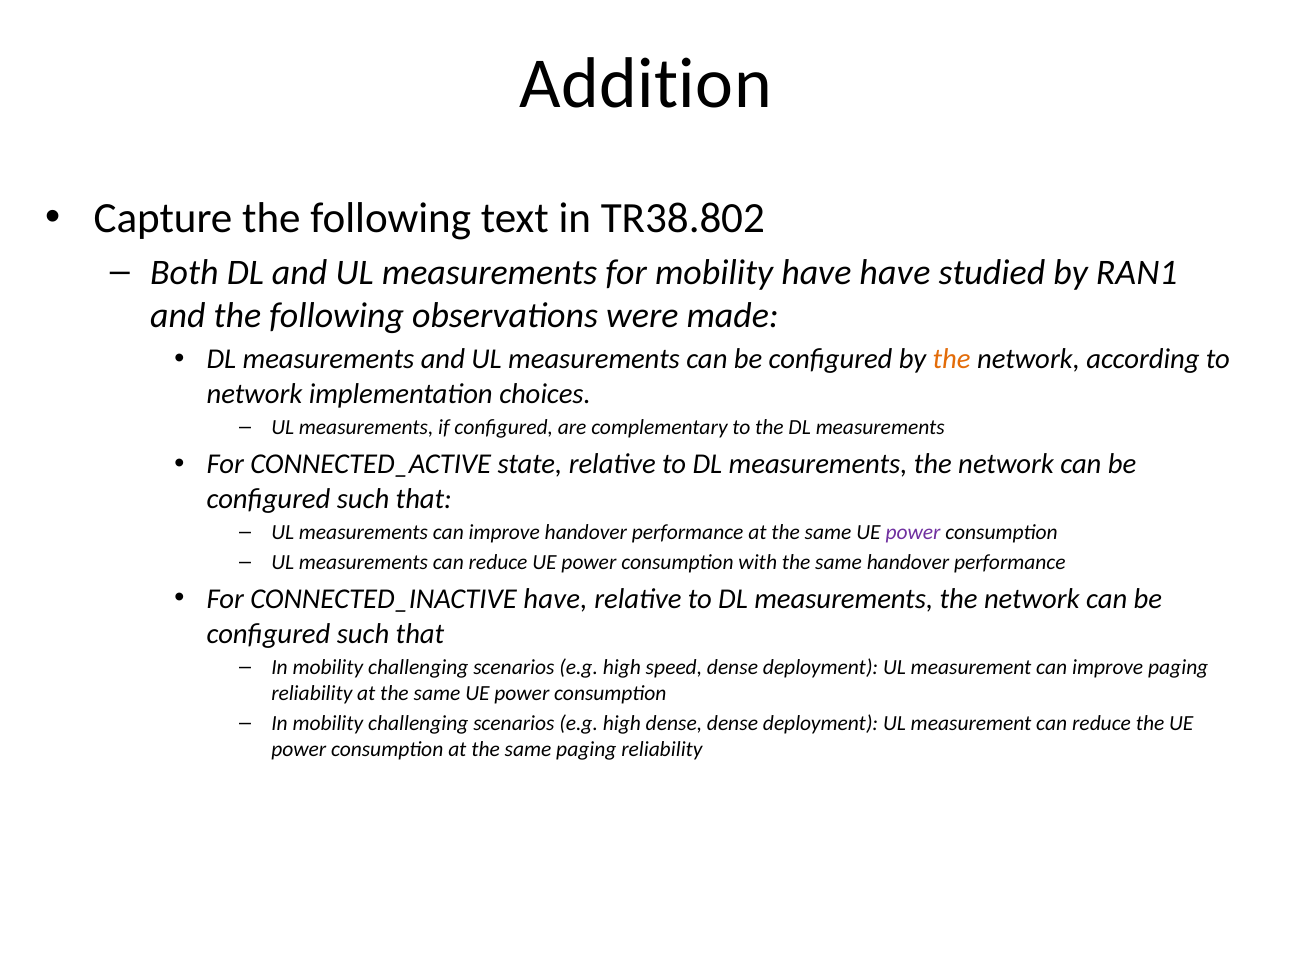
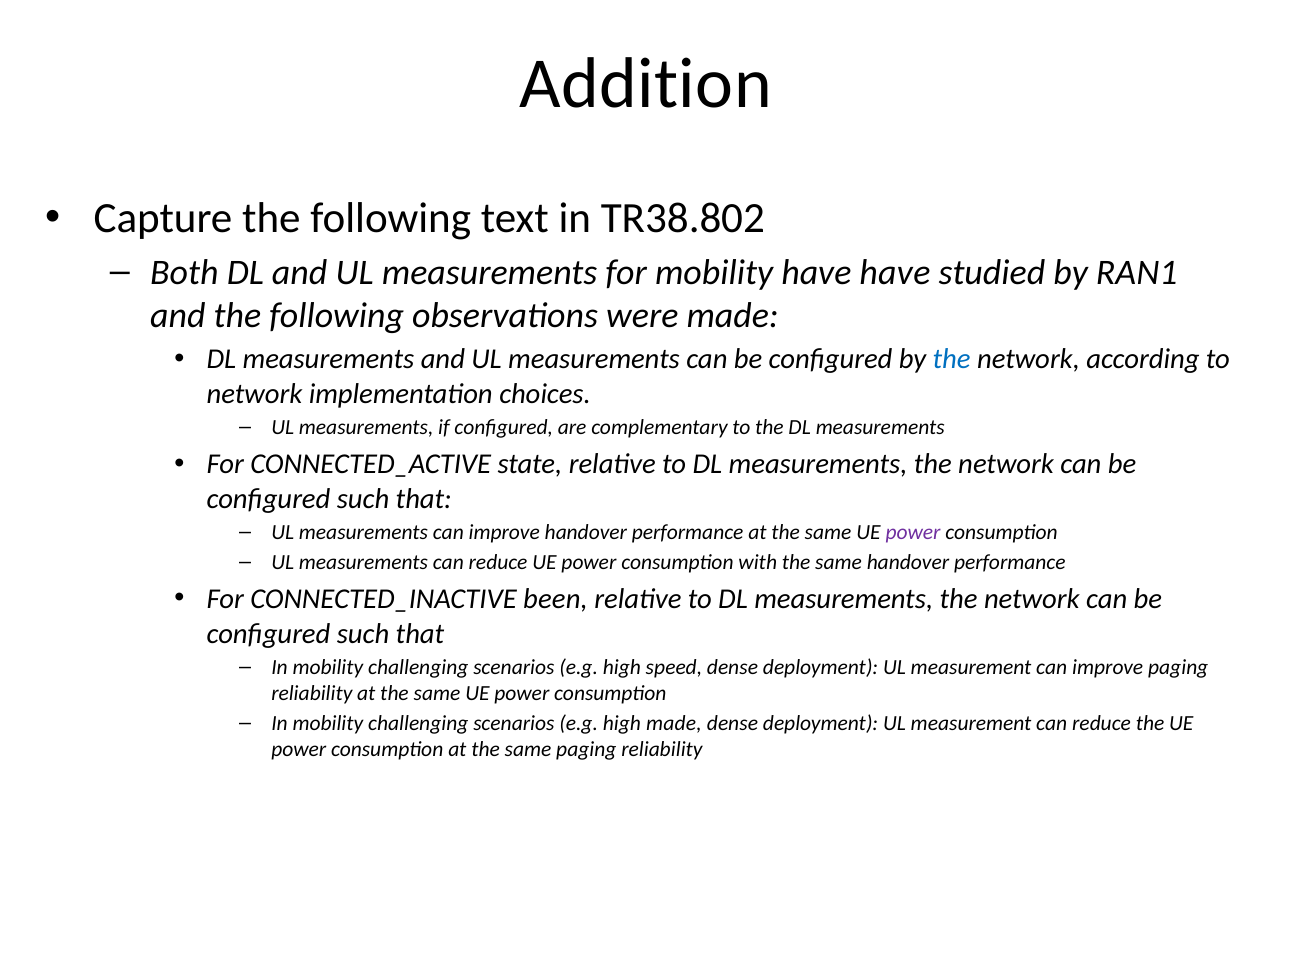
the at (952, 359) colour: orange -> blue
CONNECTED_INACTIVE have: have -> been
high dense: dense -> made
